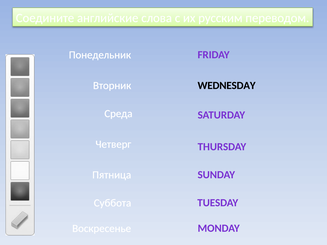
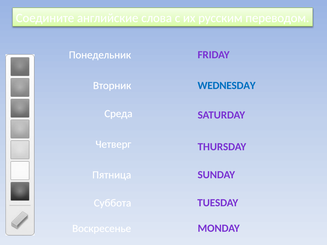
WEDNESDAY colour: black -> blue
